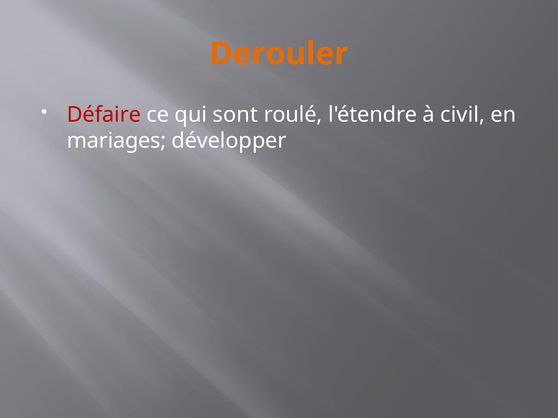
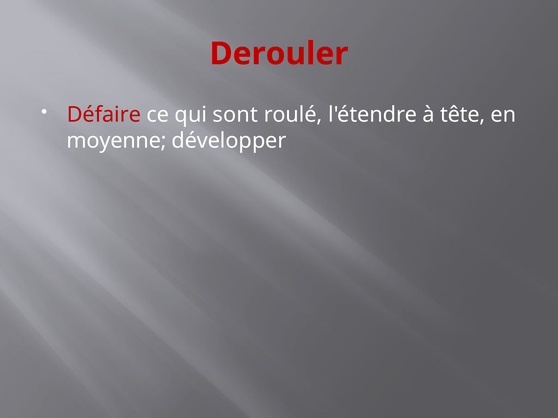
Derouler colour: orange -> red
civil: civil -> tête
mariages: mariages -> moyenne
